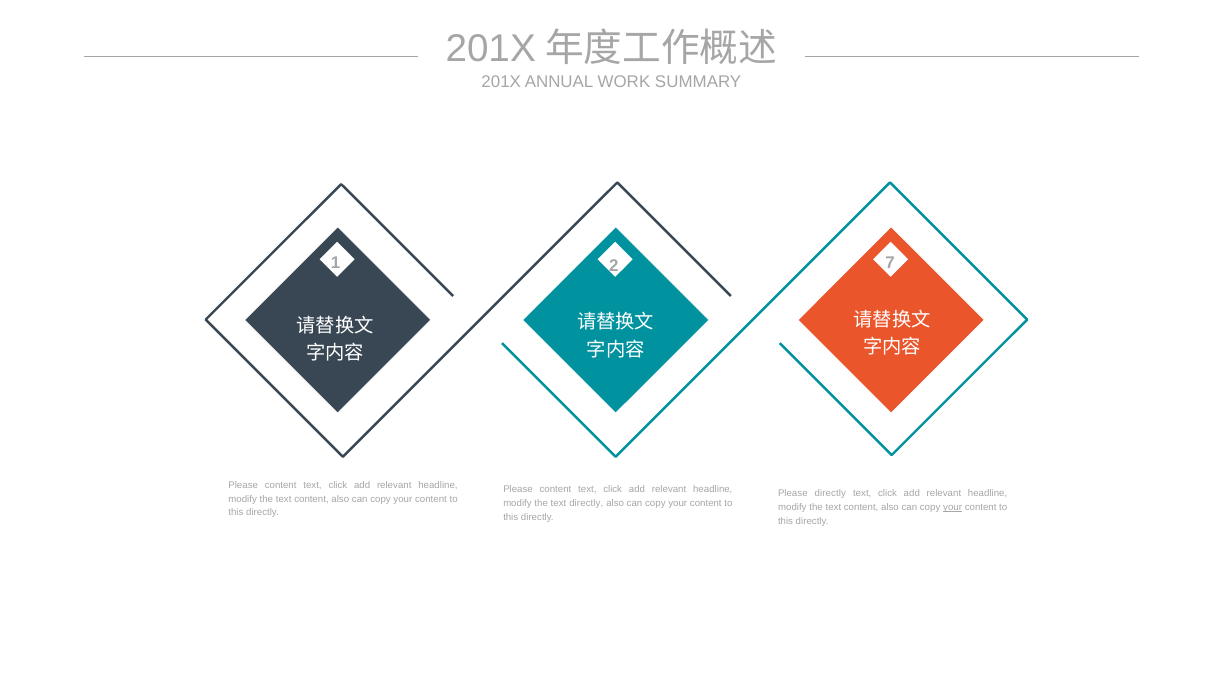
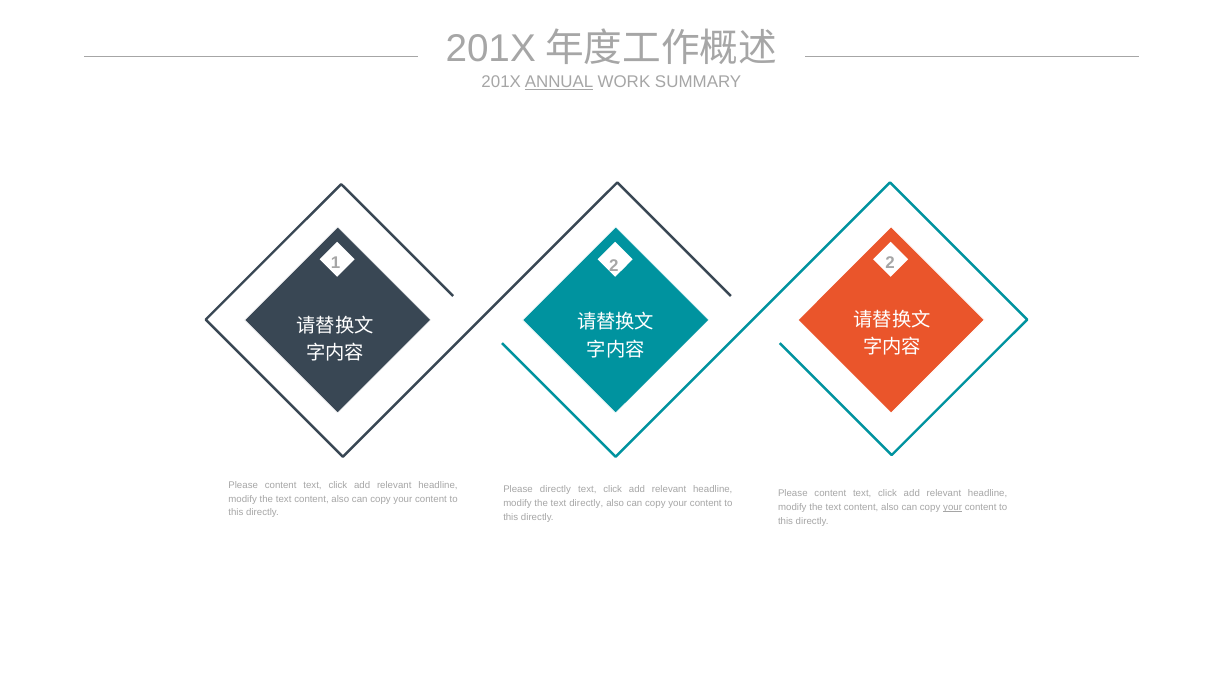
ANNUAL underline: none -> present
2 7: 7 -> 2
content at (555, 489): content -> directly
directly at (830, 493): directly -> content
